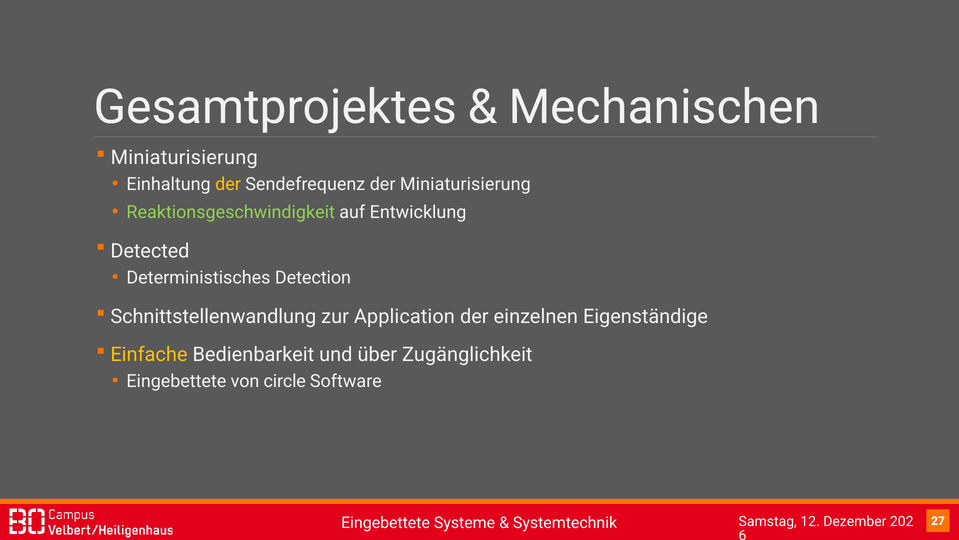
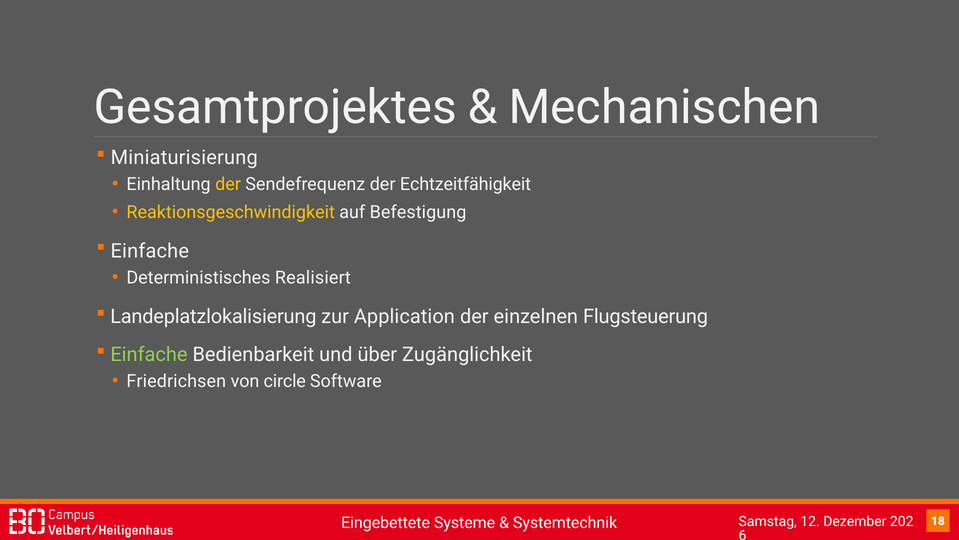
der Miniaturisierung: Miniaturisierung -> Echtzeitfähigkeit
Reaktionsgeschwindigkeit colour: light green -> yellow
Entwicklung: Entwicklung -> Befestigung
Detected at (150, 251): Detected -> Einfache
Detection: Detection -> Realisiert
Schnittstellenwandlung: Schnittstellenwandlung -> Landeplatzlokalisierung
Eigenständige: Eigenständige -> Flugsteuerung
Einfache at (149, 354) colour: yellow -> light green
Eingebettete at (176, 381): Eingebettete -> Friedrichsen
27: 27 -> 18
